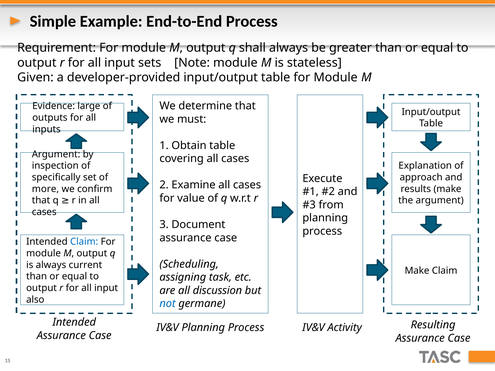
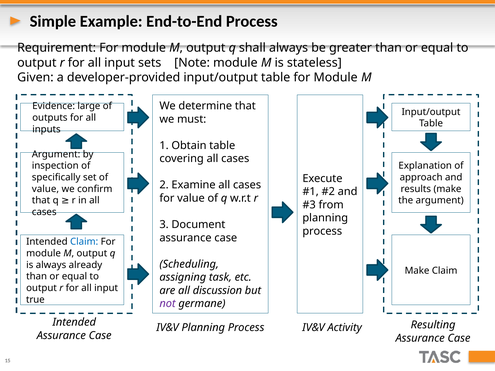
more at (45, 189): more -> value
current: current -> already
also: also -> true
not colour: blue -> purple
